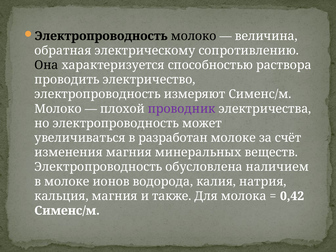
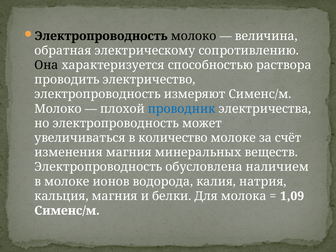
проводник colour: purple -> blue
разработан: разработан -> количество
также: также -> белки
0,42: 0,42 -> 1,09
